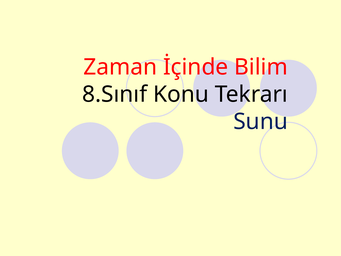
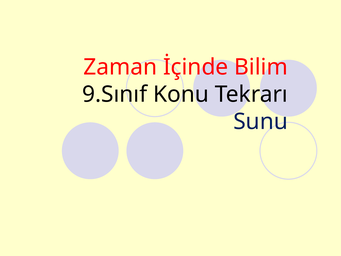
8.Sınıf: 8.Sınıf -> 9.Sınıf
